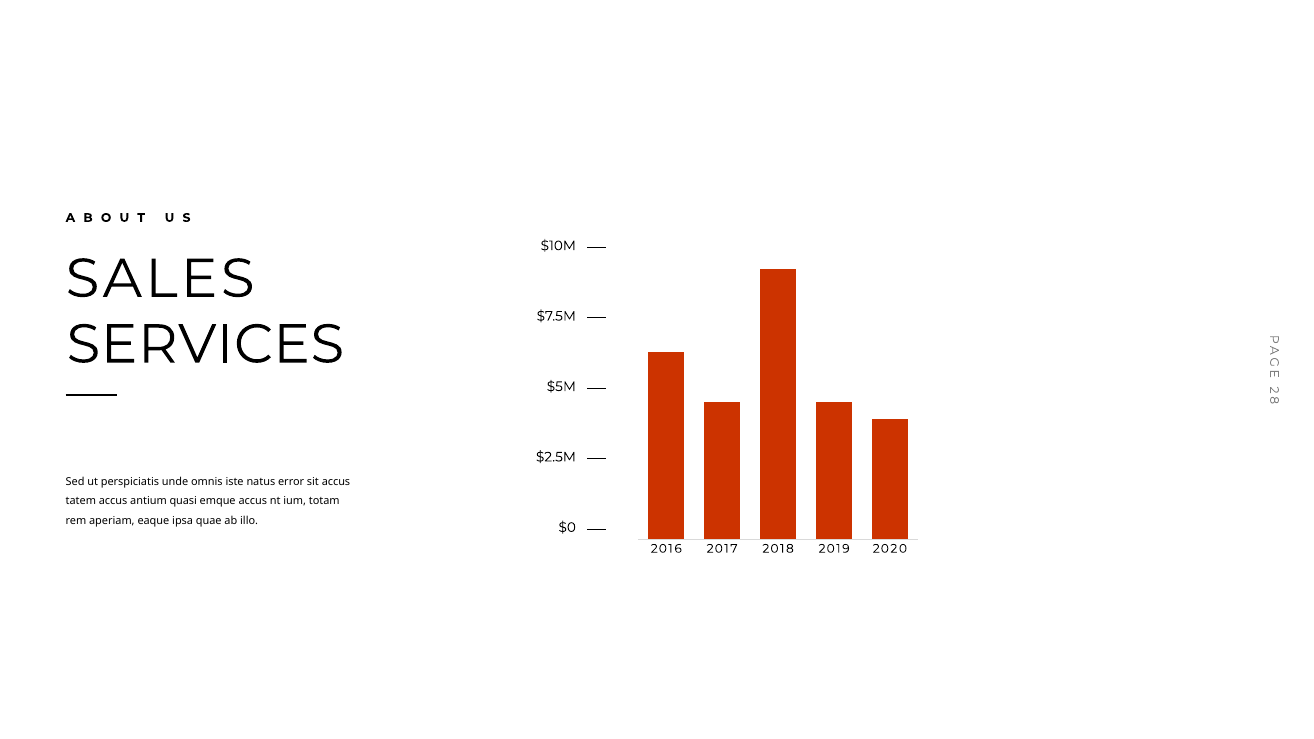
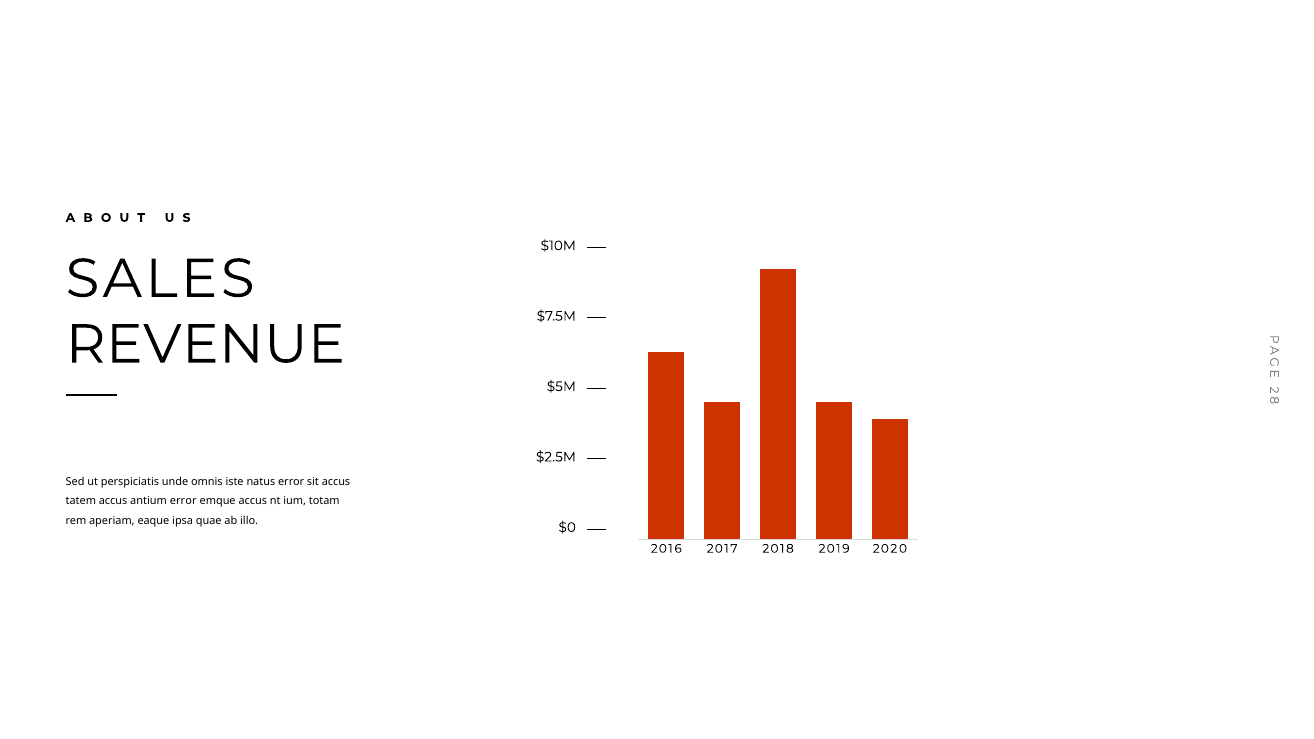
SERVICES: SERVICES -> REVENUE
antium quasi: quasi -> error
